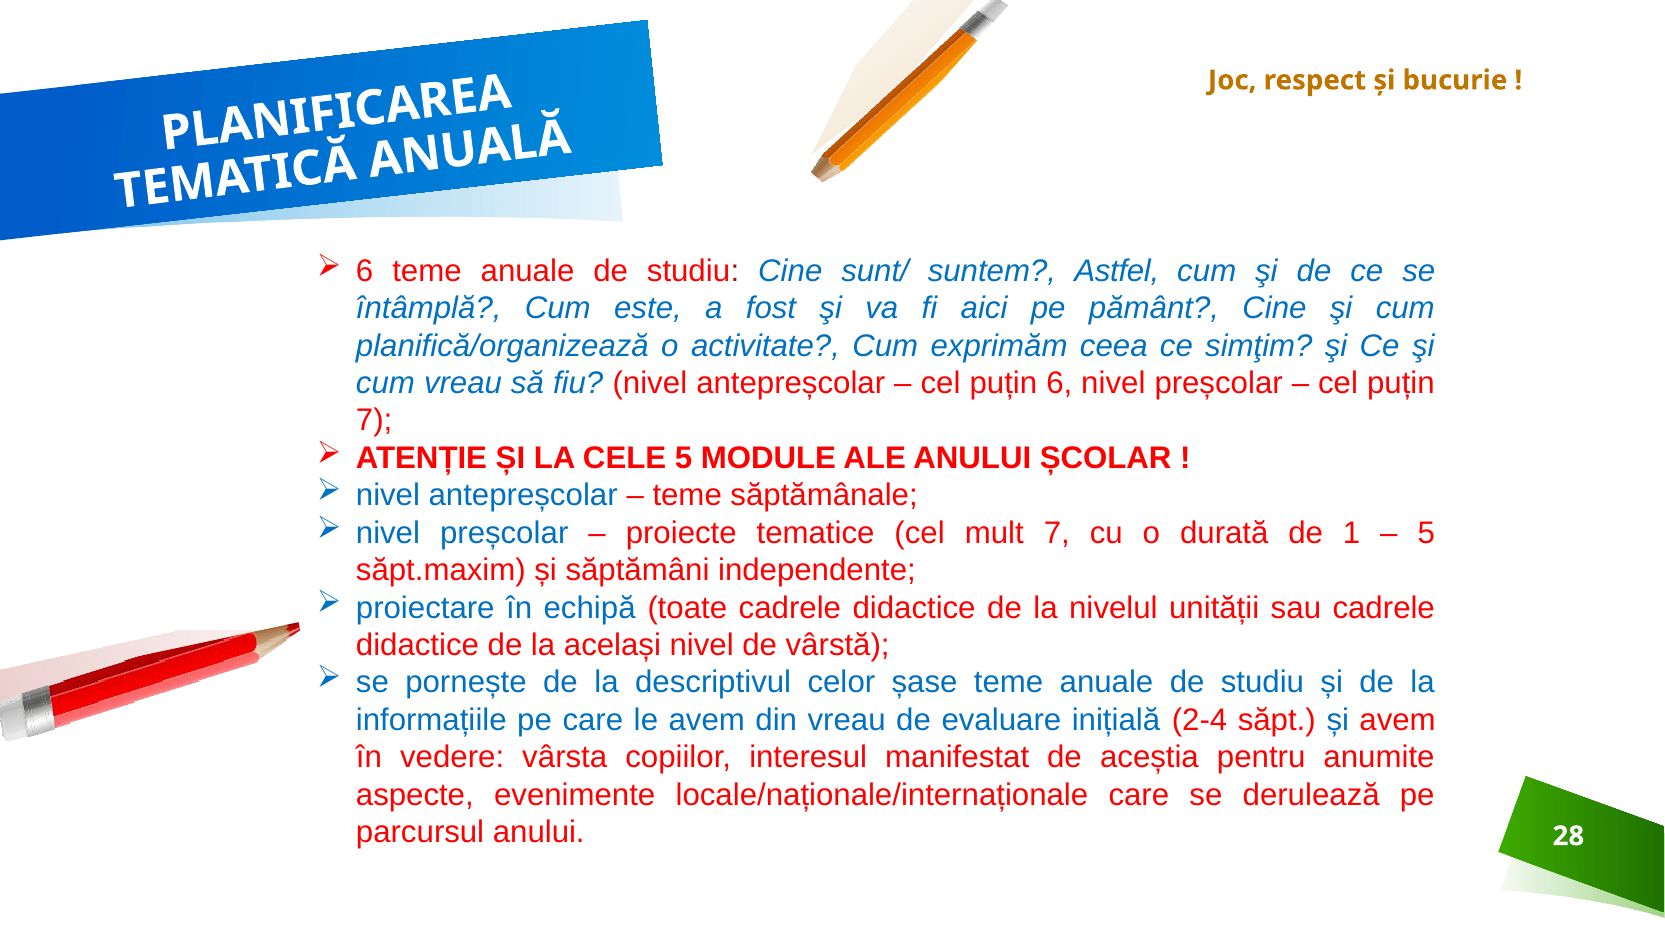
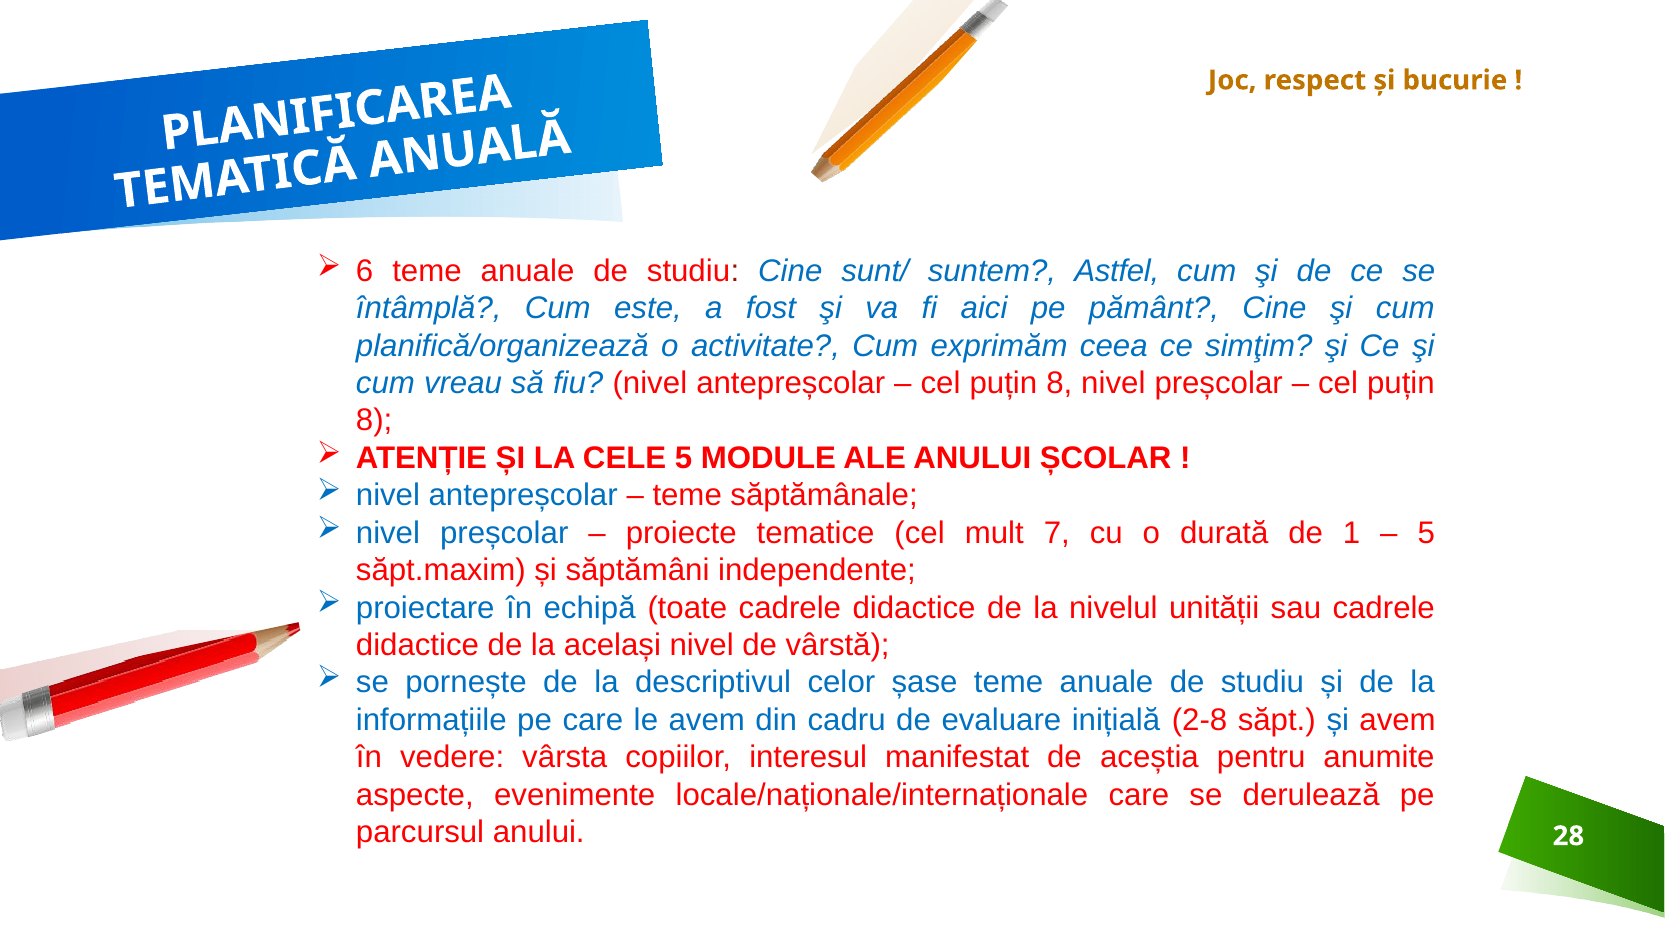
6 at (1059, 383): 6 -> 8
7 at (374, 421): 7 -> 8
din vreau: vreau -> cadru
2-4: 2-4 -> 2-8
